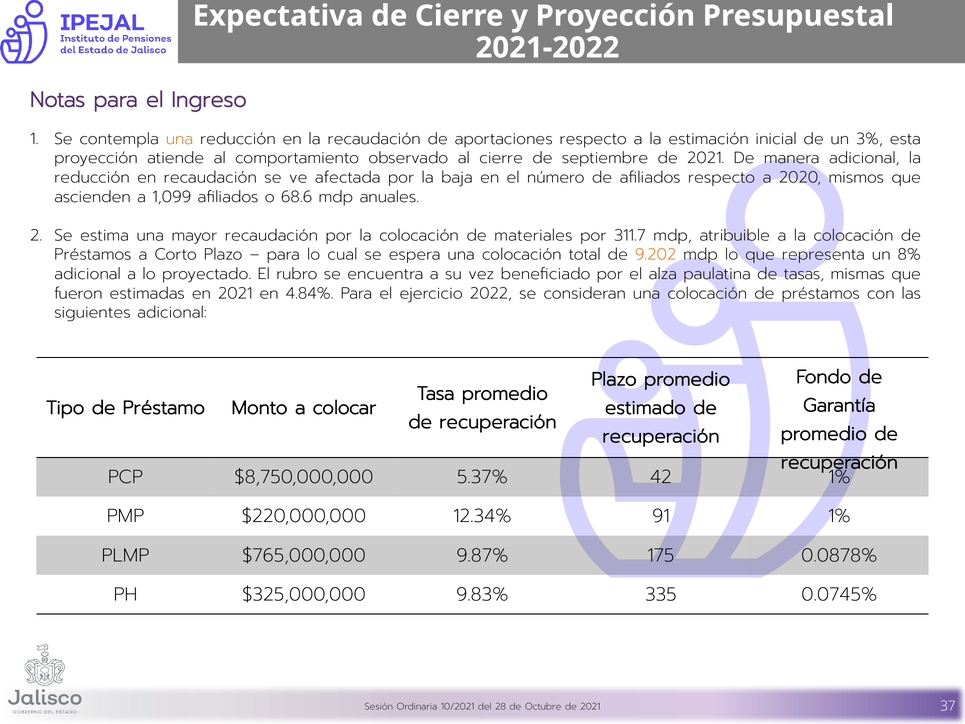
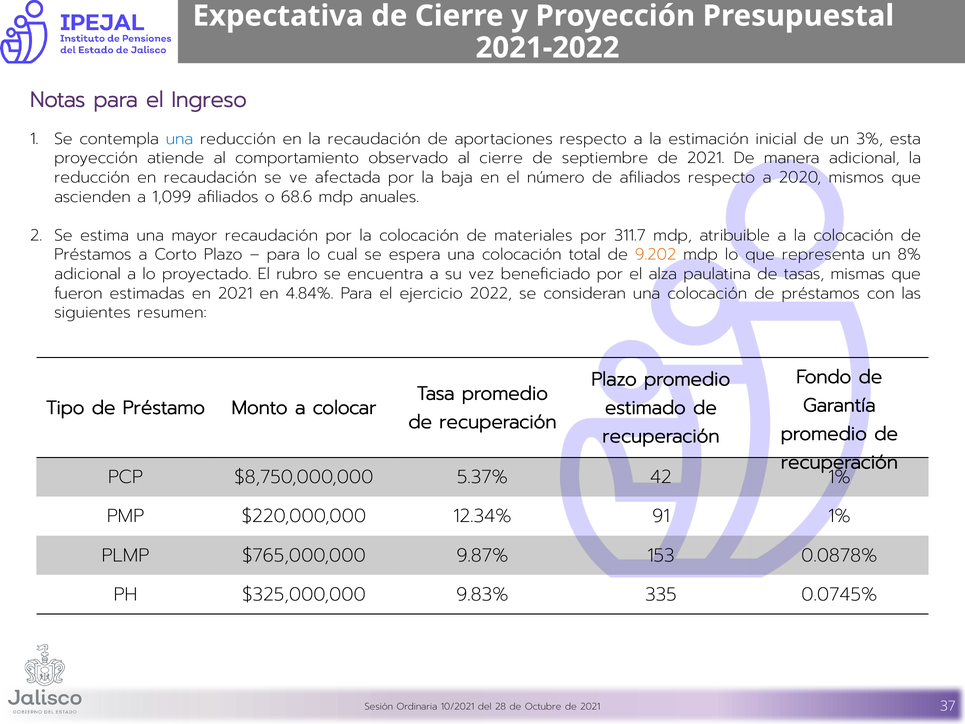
una at (180, 139) colour: orange -> blue
siguientes adicional: adicional -> resumen
175: 175 -> 153
